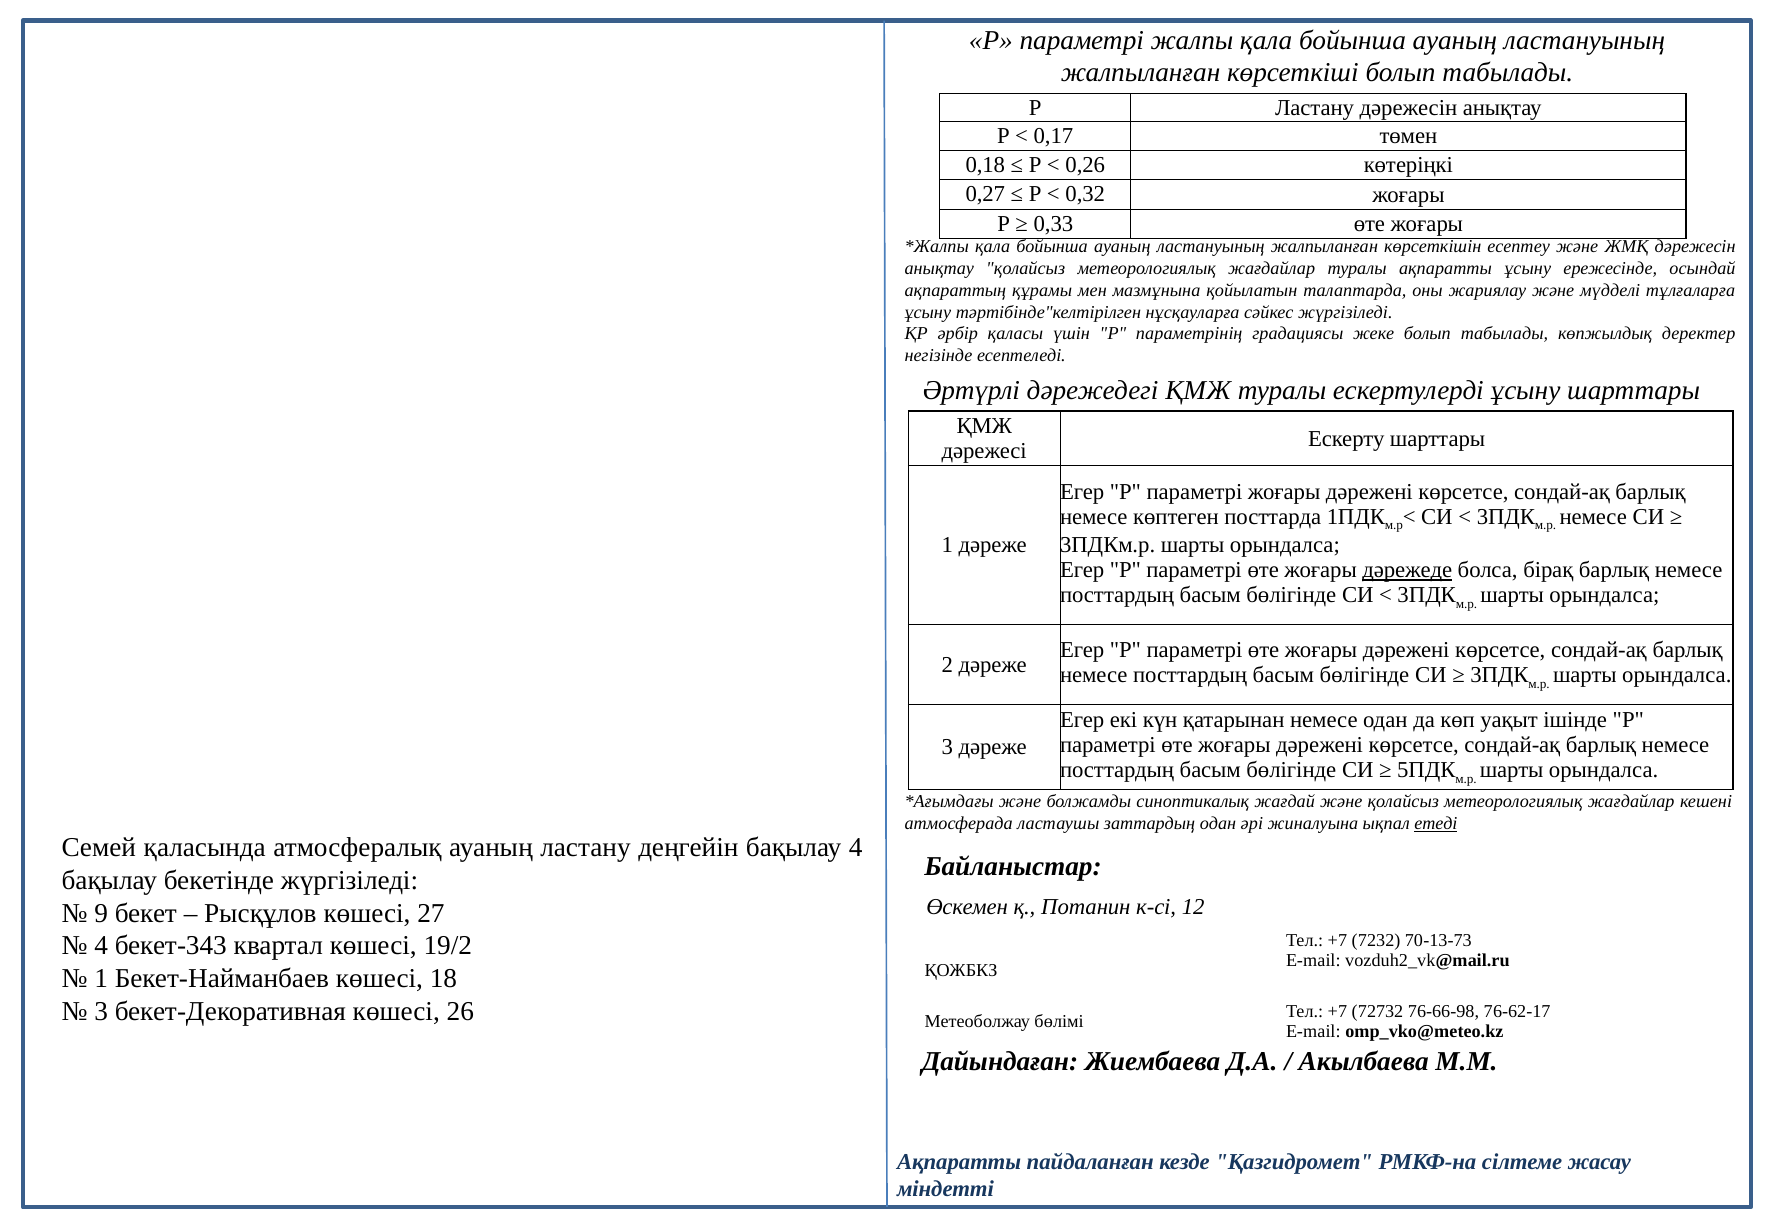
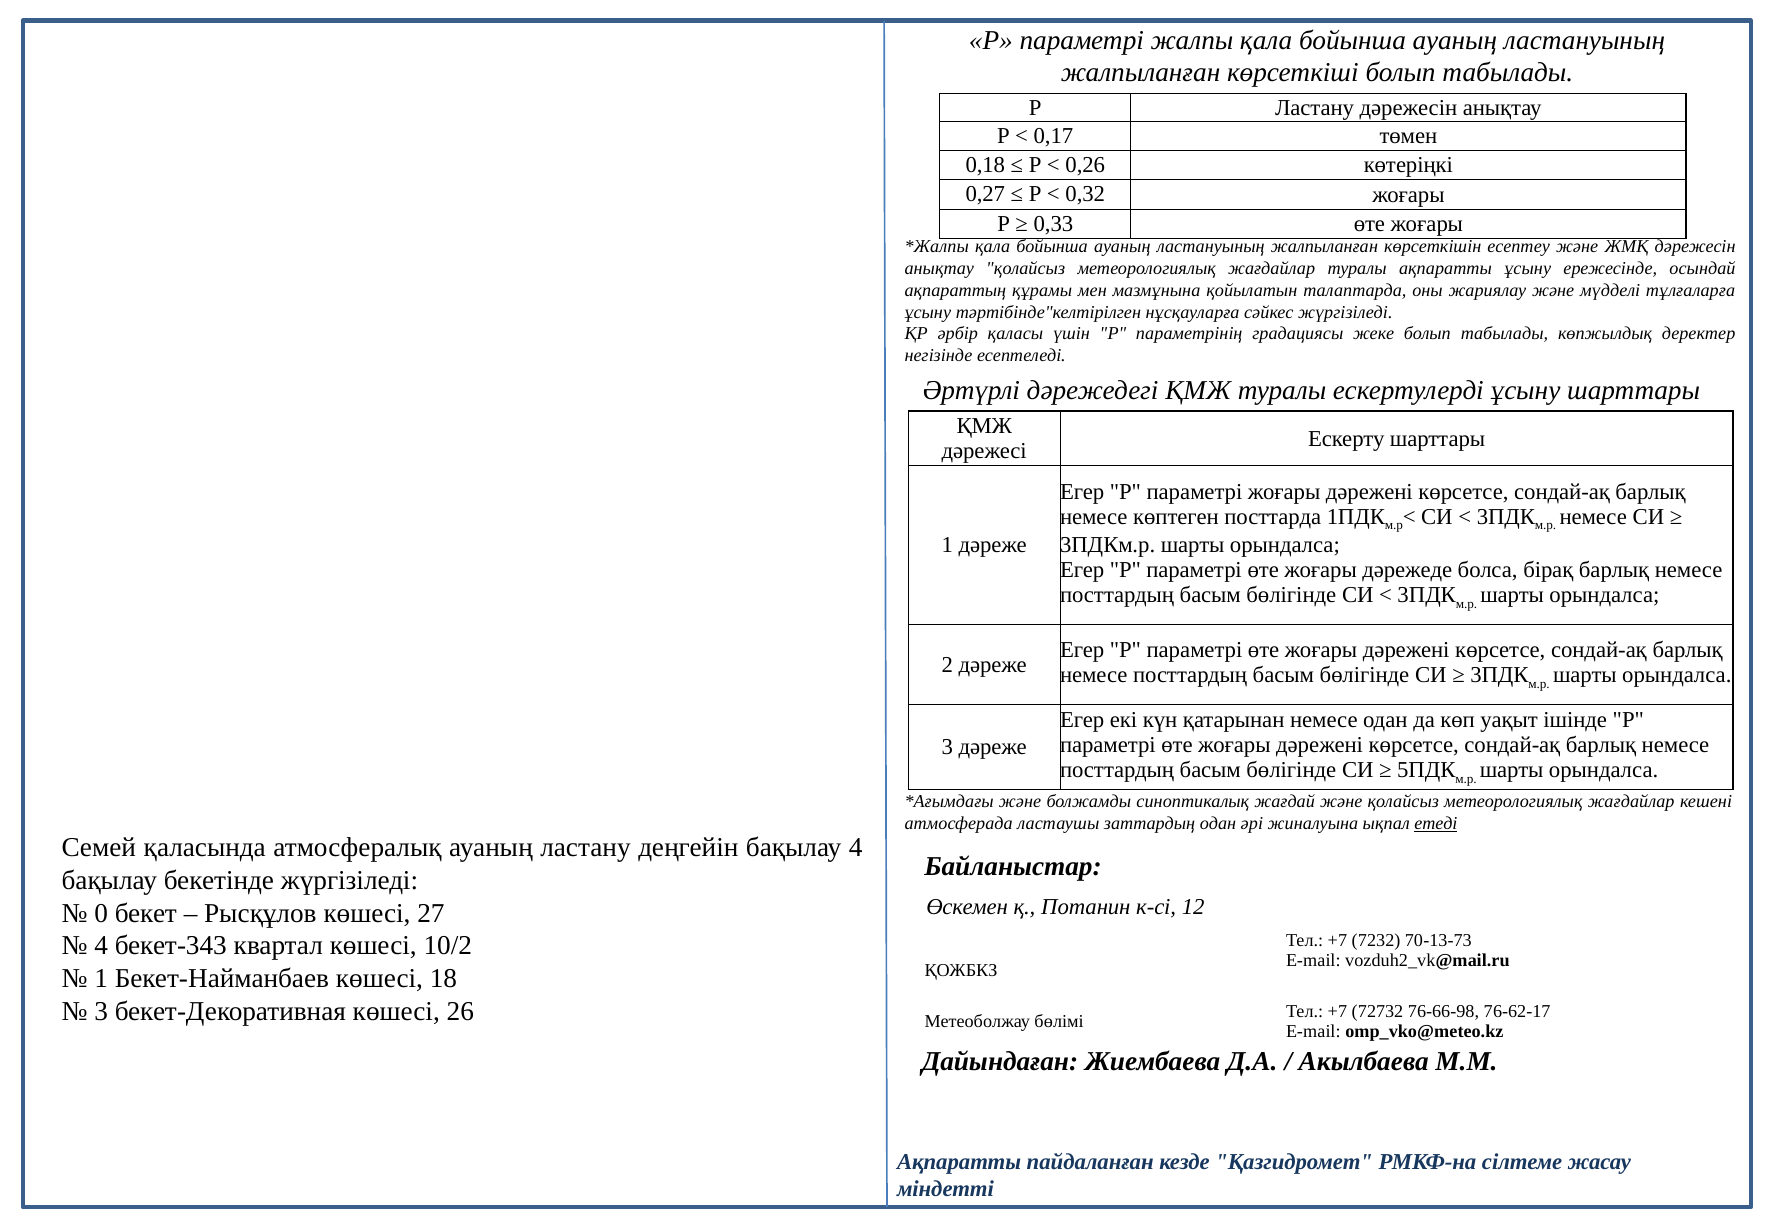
дәрежеде underline: present -> none
9: 9 -> 0
19/2: 19/2 -> 10/2
